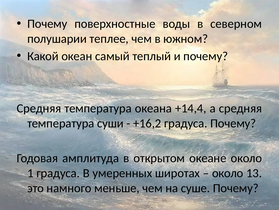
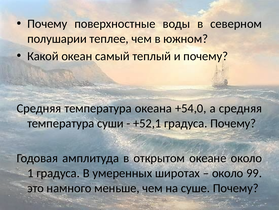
+14,4: +14,4 -> +54,0
+16,2: +16,2 -> +52,1
13: 13 -> 99
